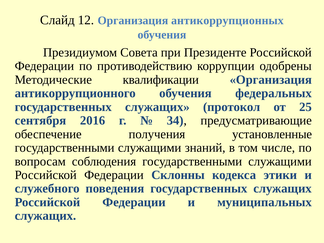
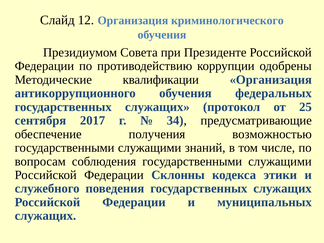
антикоррупционных: антикоррупционных -> криминологического
2016: 2016 -> 2017
установленные: установленные -> возможностью
